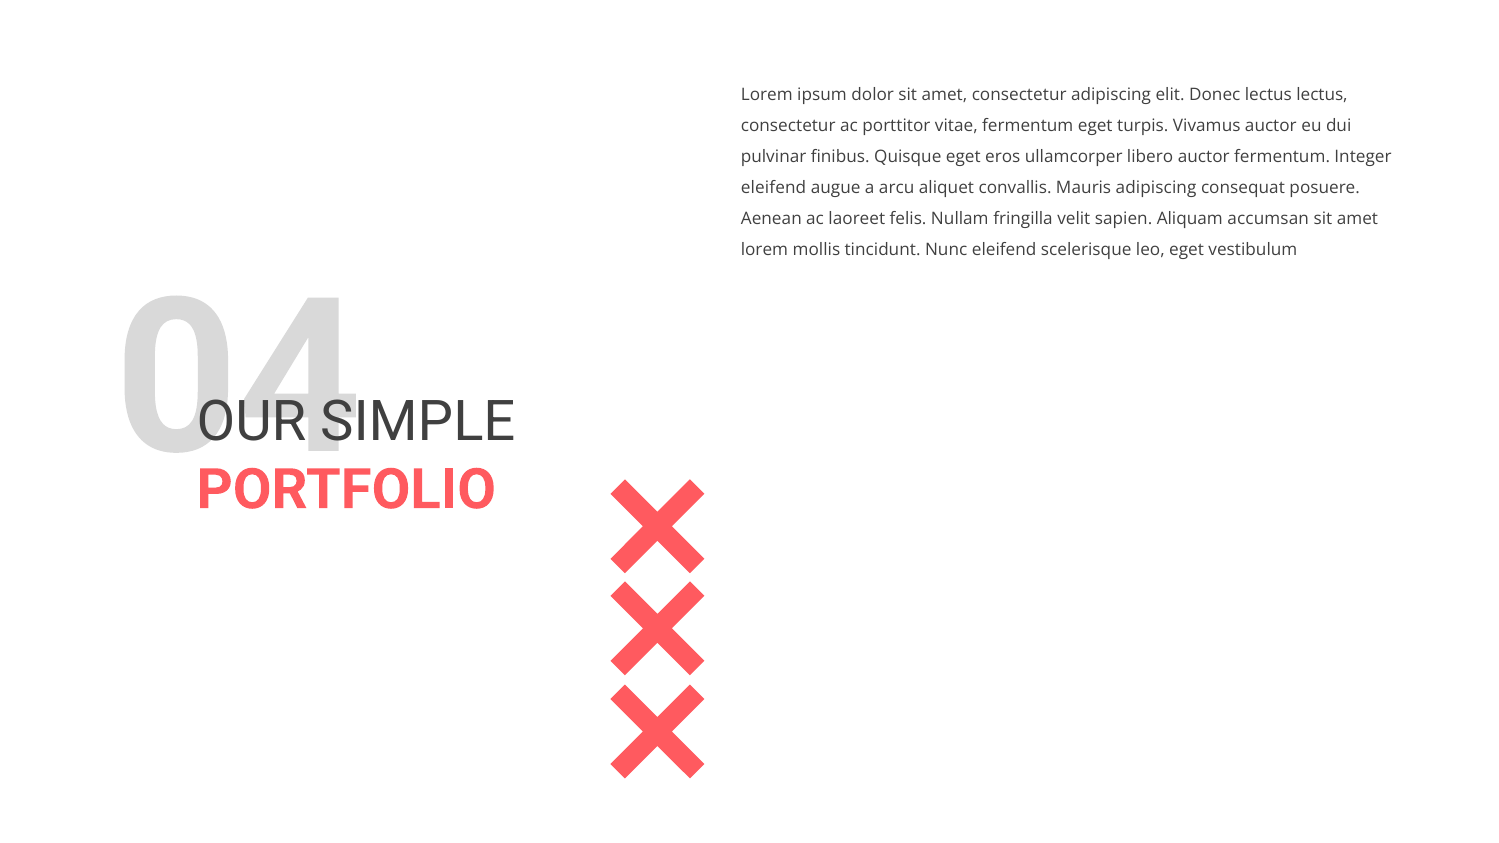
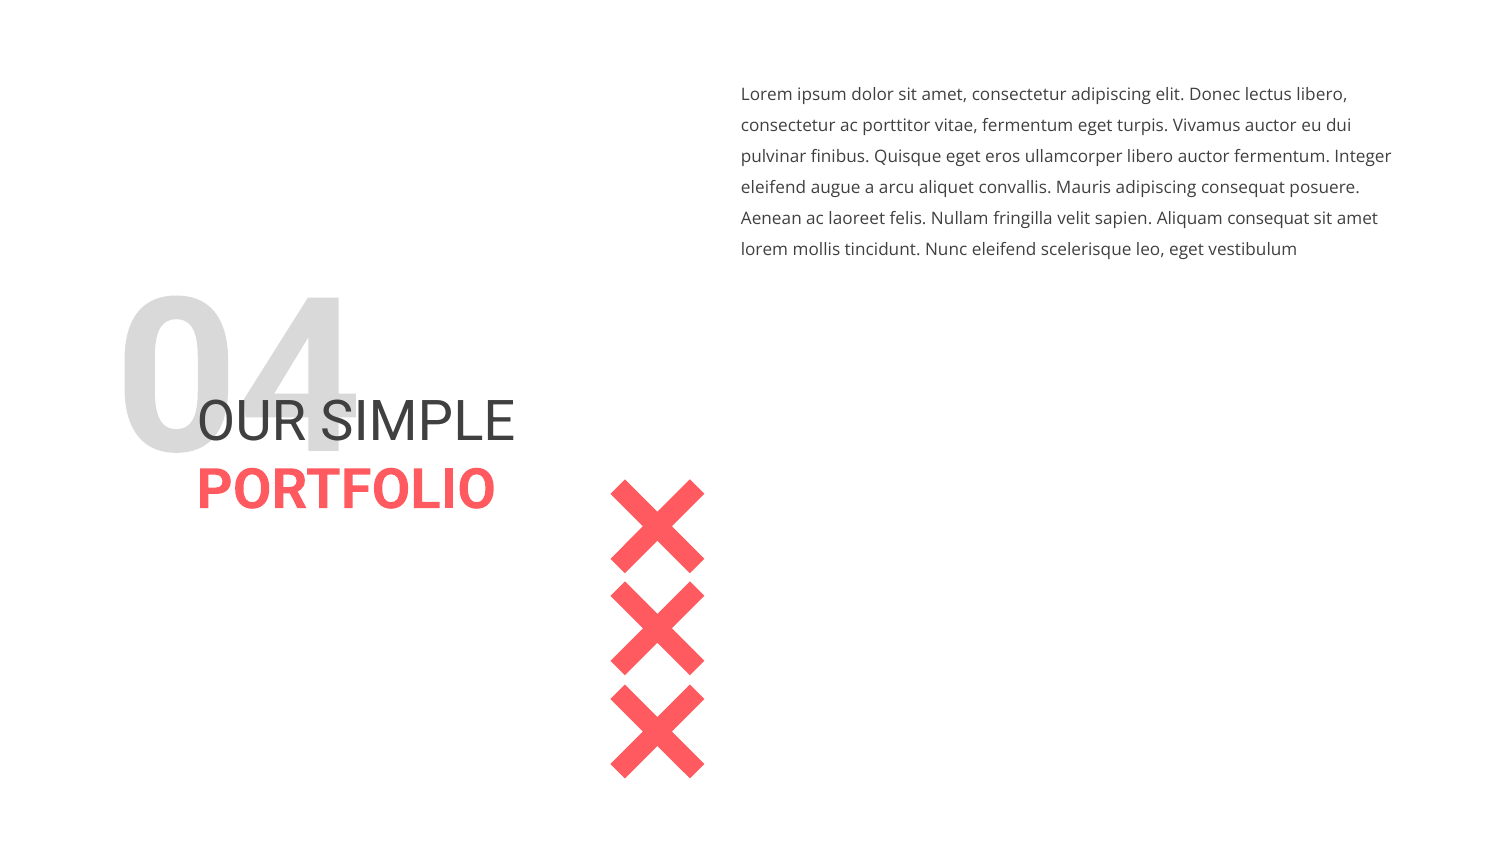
lectus lectus: lectus -> libero
Aliquam accumsan: accumsan -> consequat
